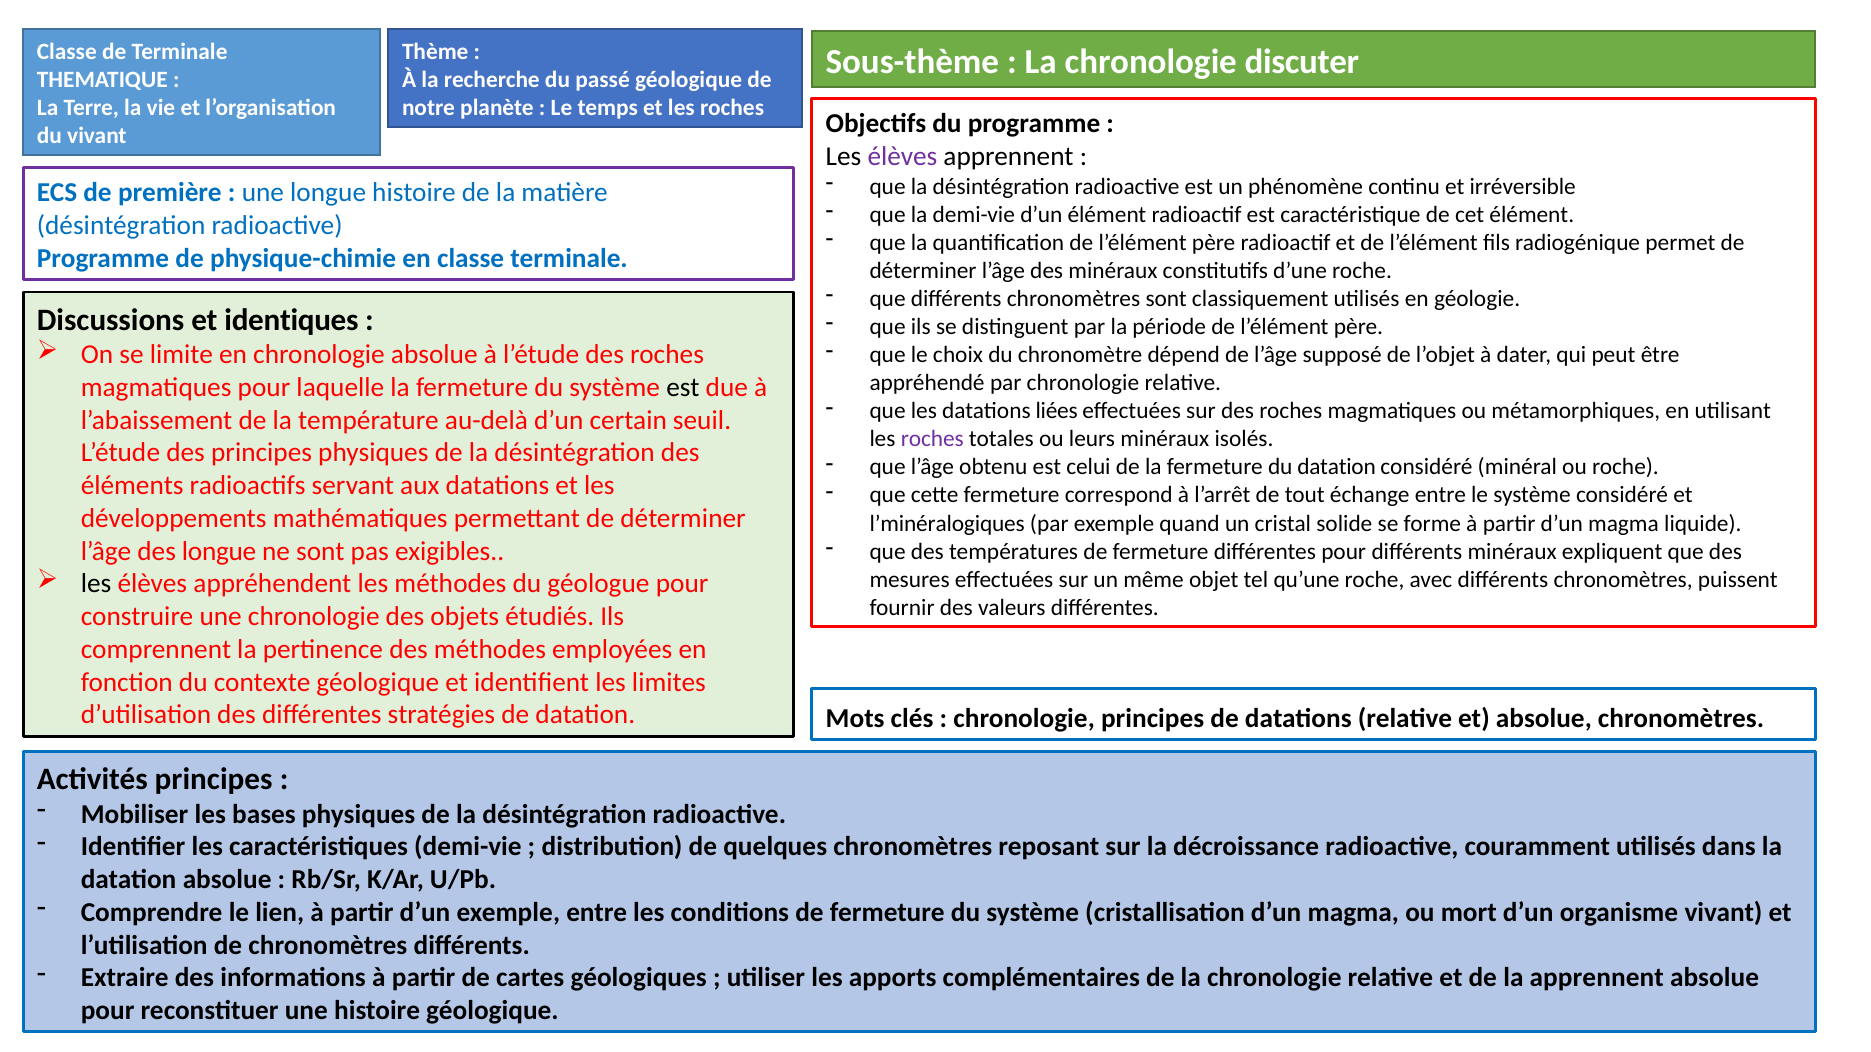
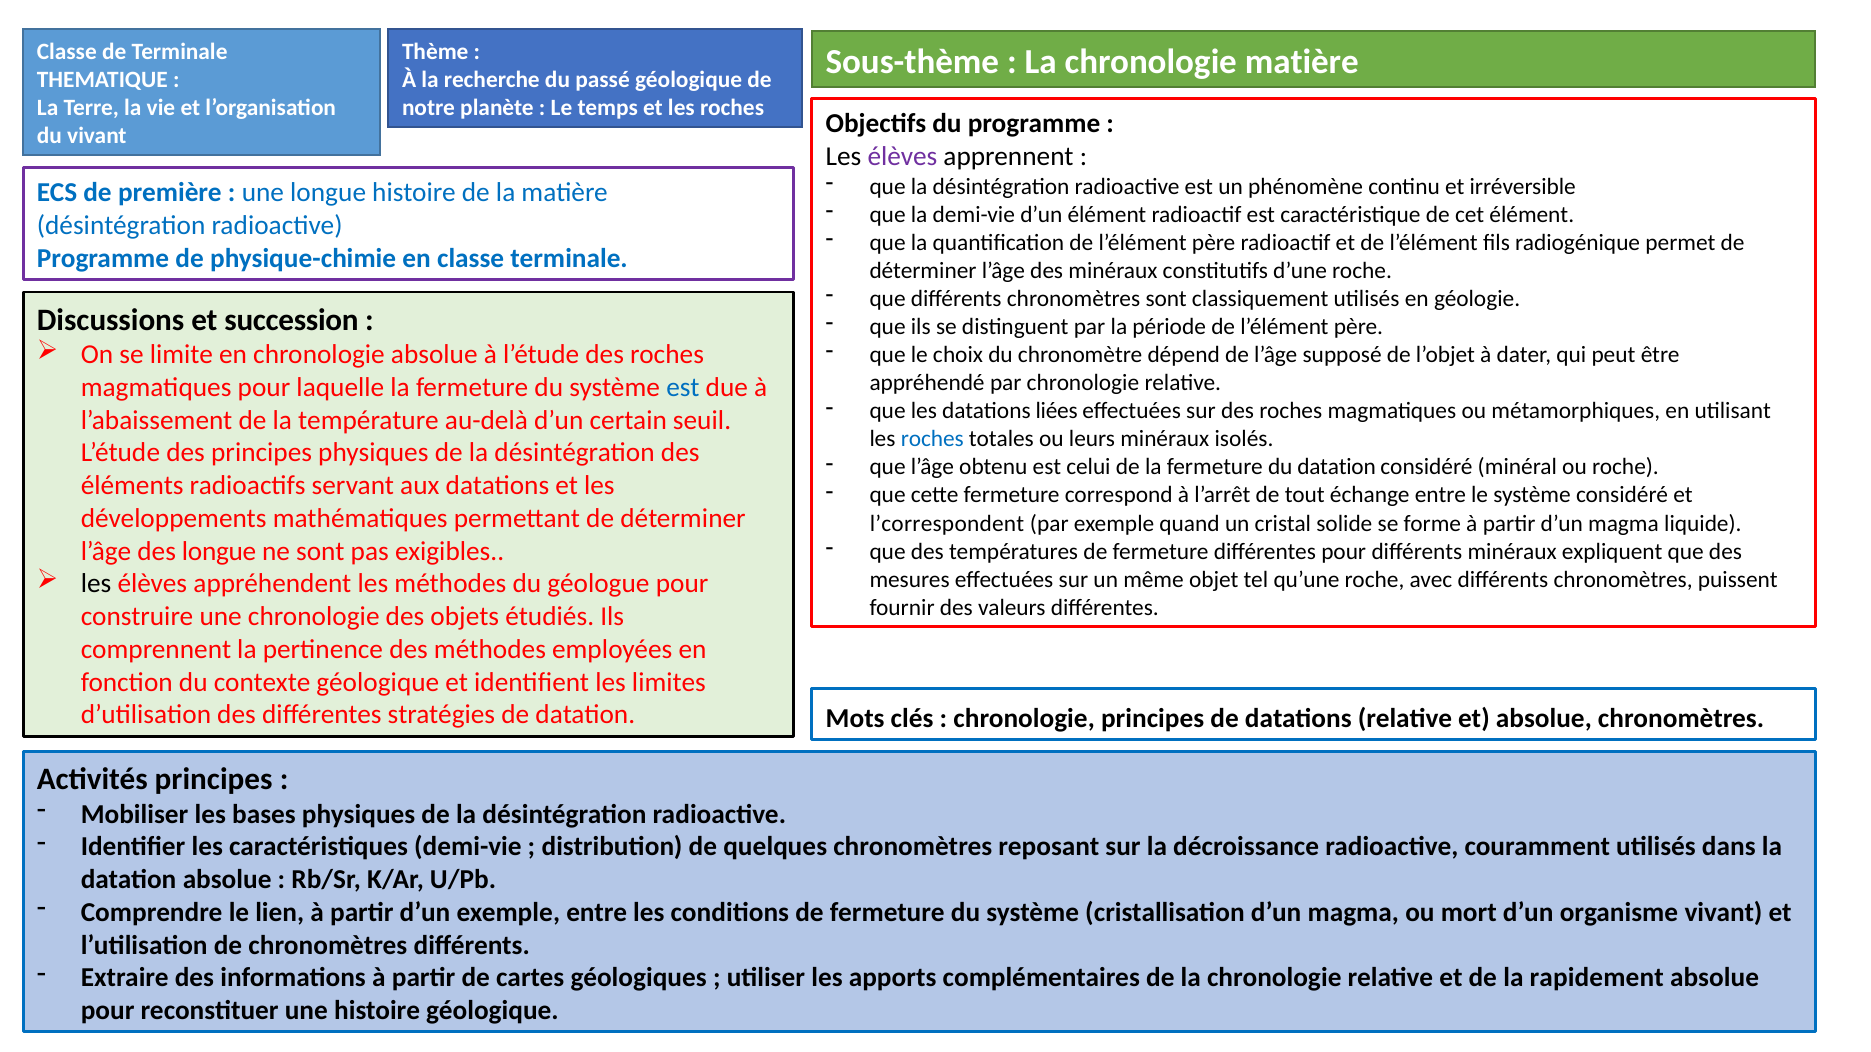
chronologie discuter: discuter -> matière
identiques: identiques -> succession
est at (683, 387) colour: black -> blue
roches at (932, 439) colour: purple -> blue
l’minéralogiques: l’minéralogiques -> l’correspondent
la apprennent: apprennent -> rapidement
